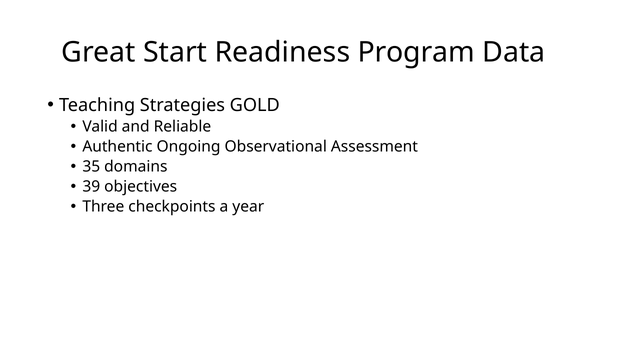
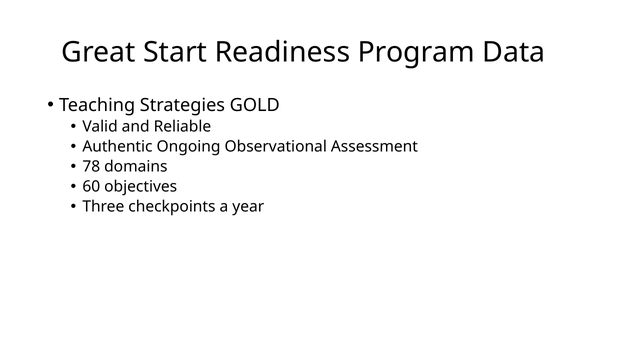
35: 35 -> 78
39: 39 -> 60
